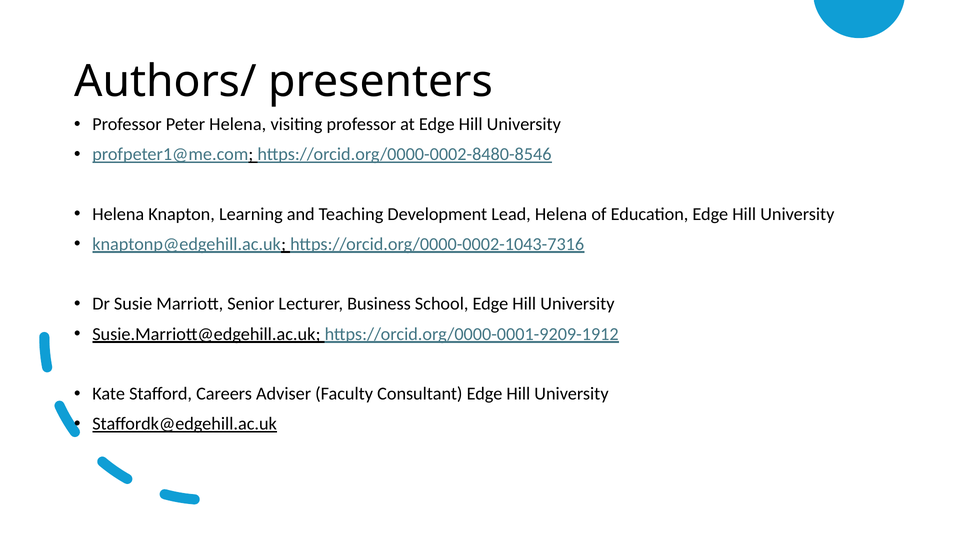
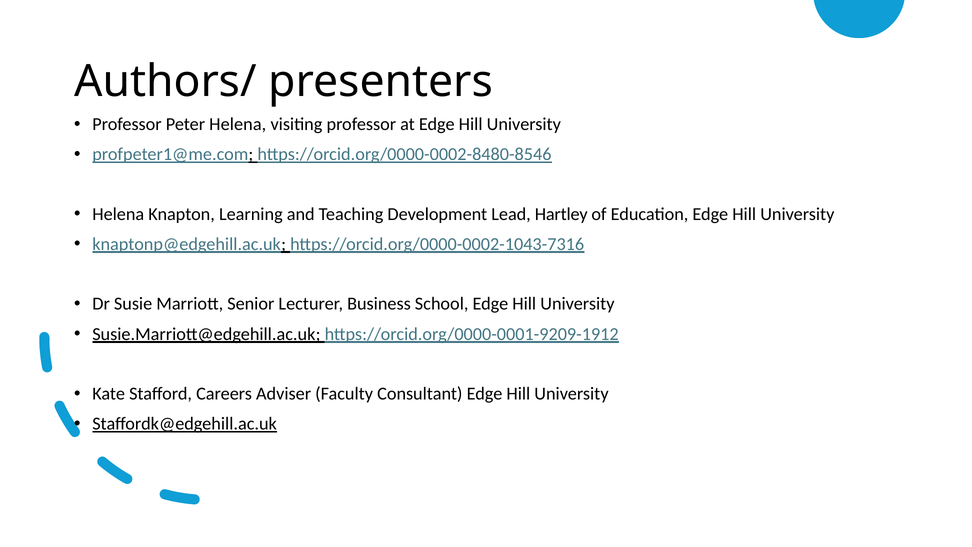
Lead Helena: Helena -> Hartley
